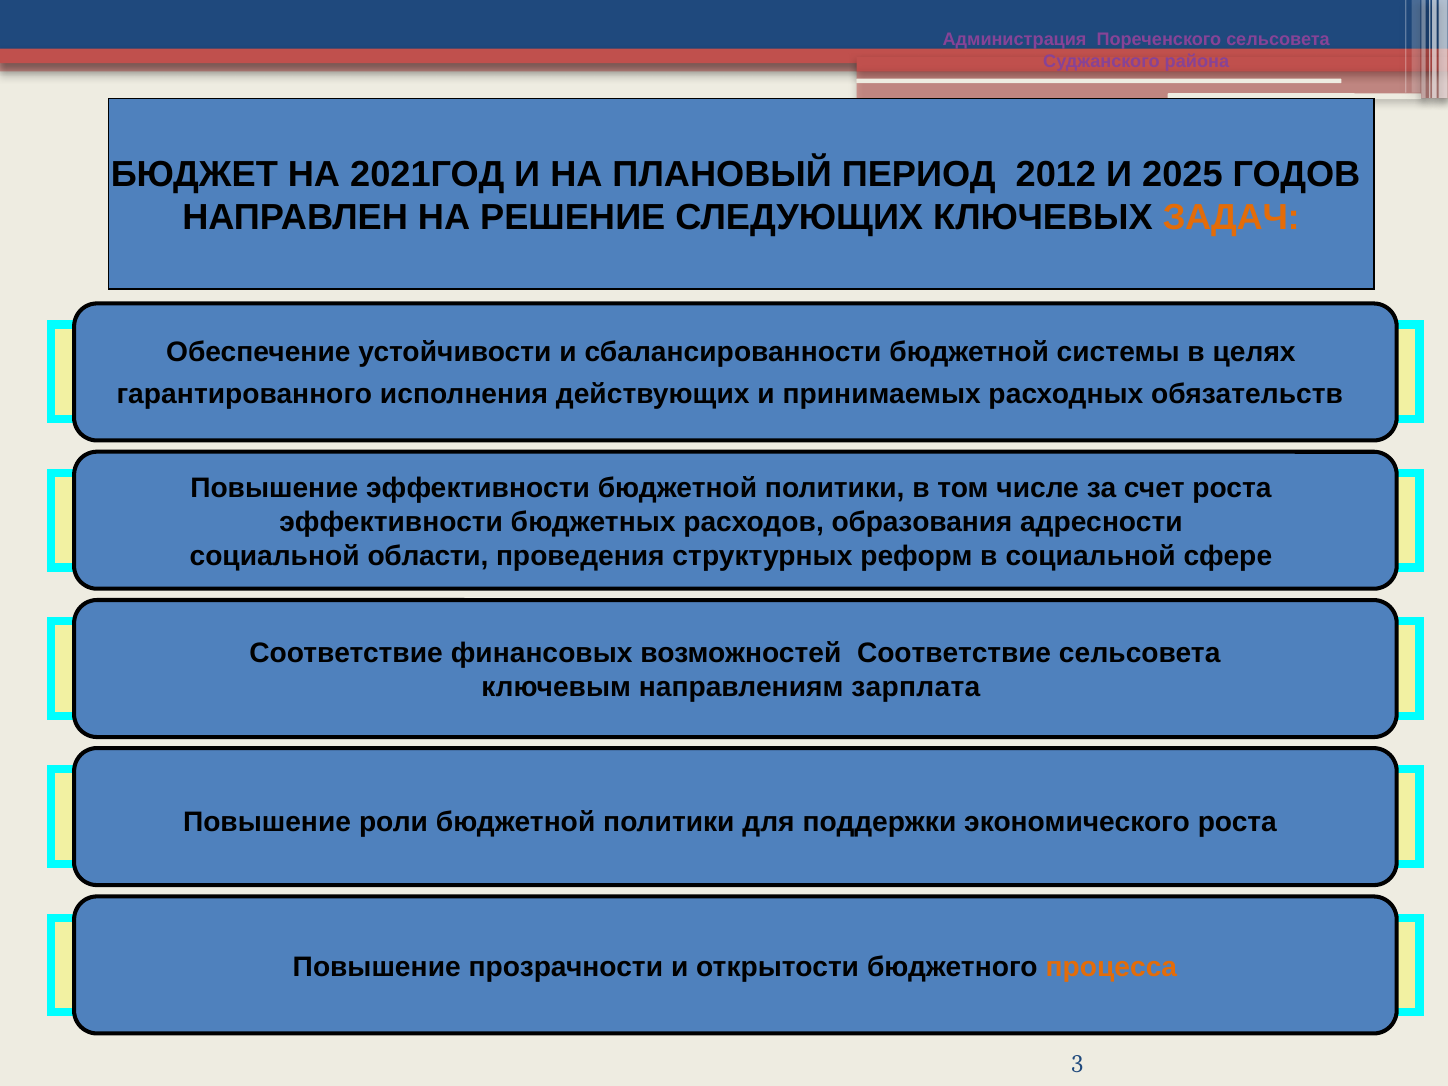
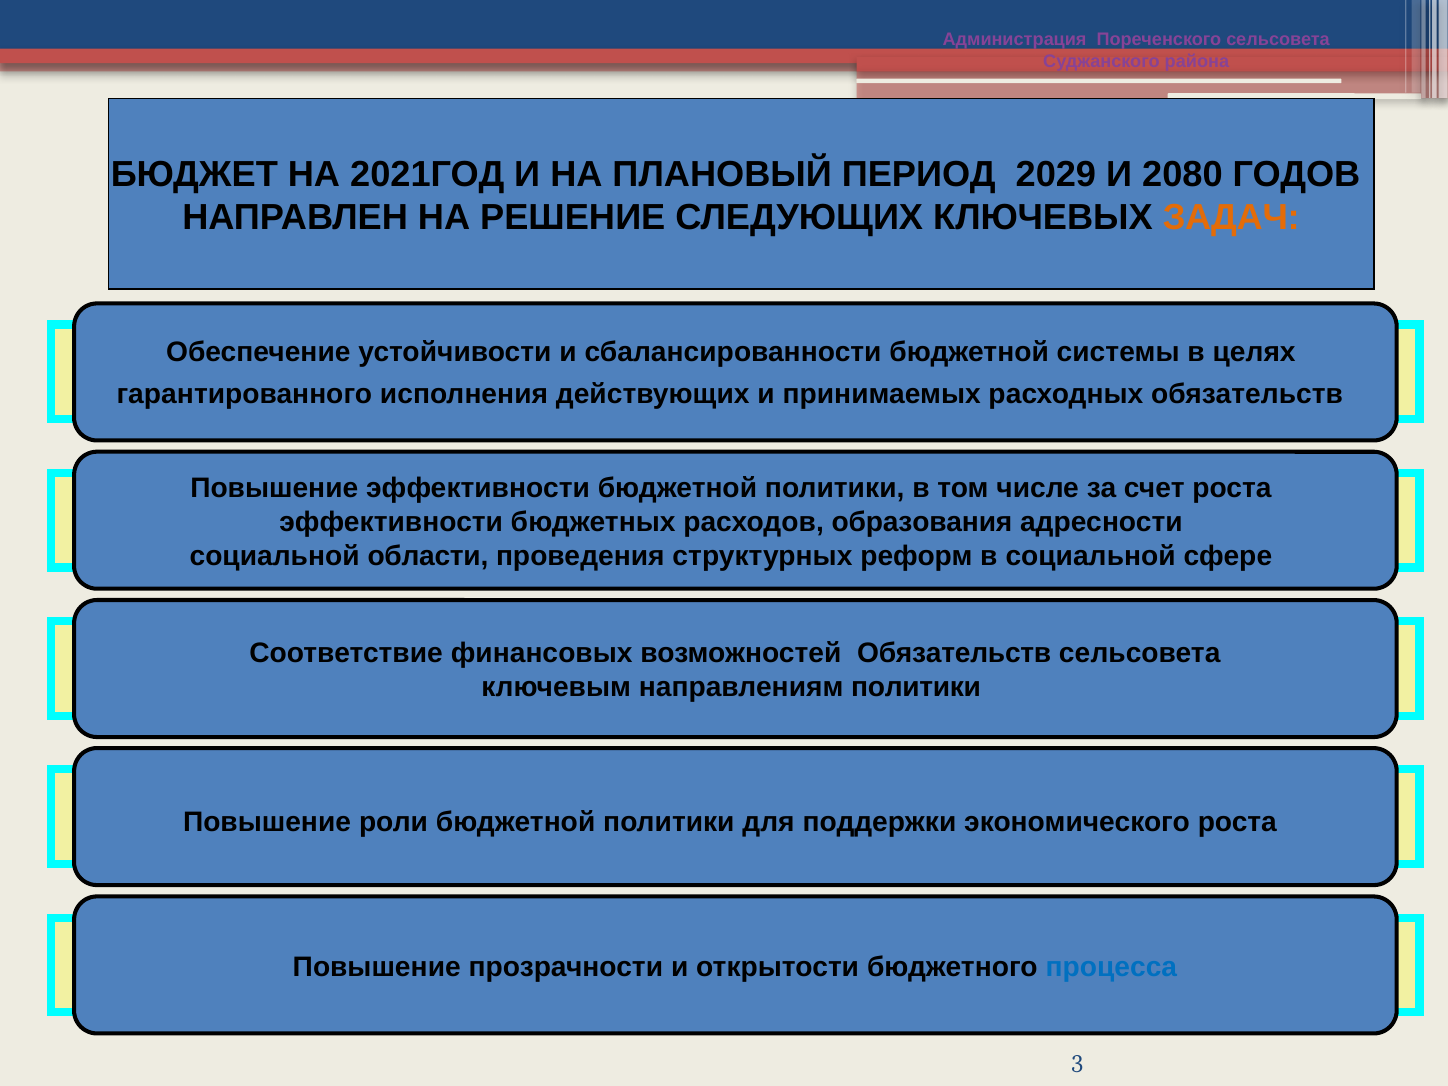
2012: 2012 -> 2029
2025: 2025 -> 2080
возможностей Соответствие: Соответствие -> Обязательств
направлениям зарплата: зарплата -> политики
процесса colour: orange -> blue
